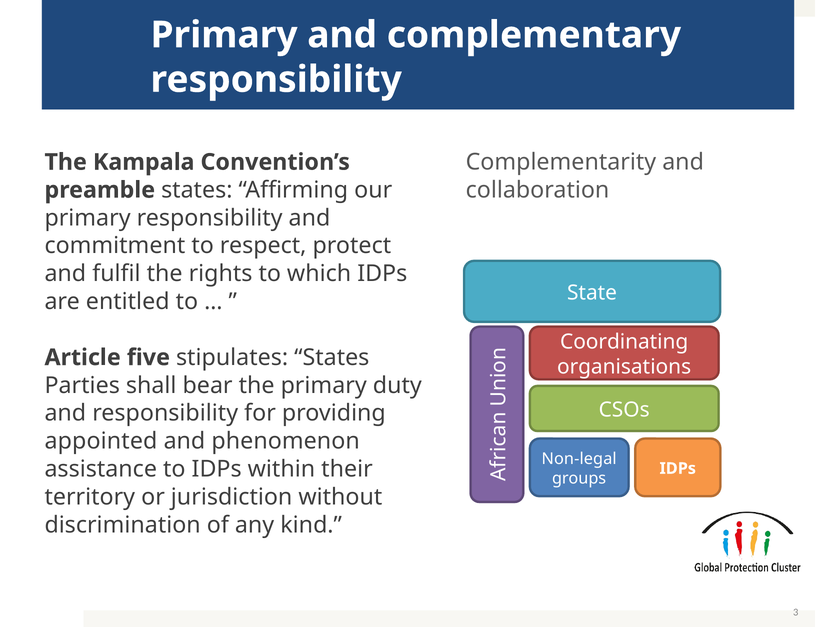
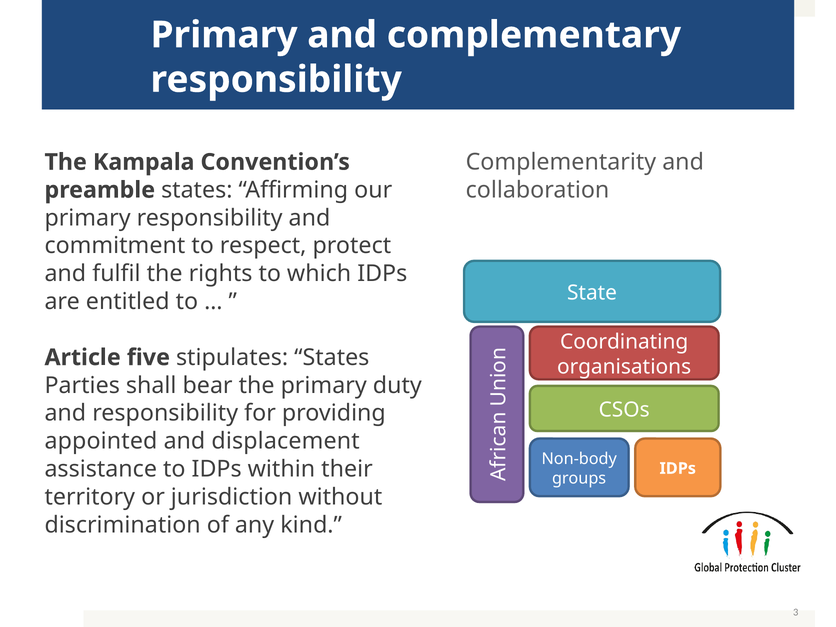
phenomenon: phenomenon -> displacement
Non-legal: Non-legal -> Non-body
